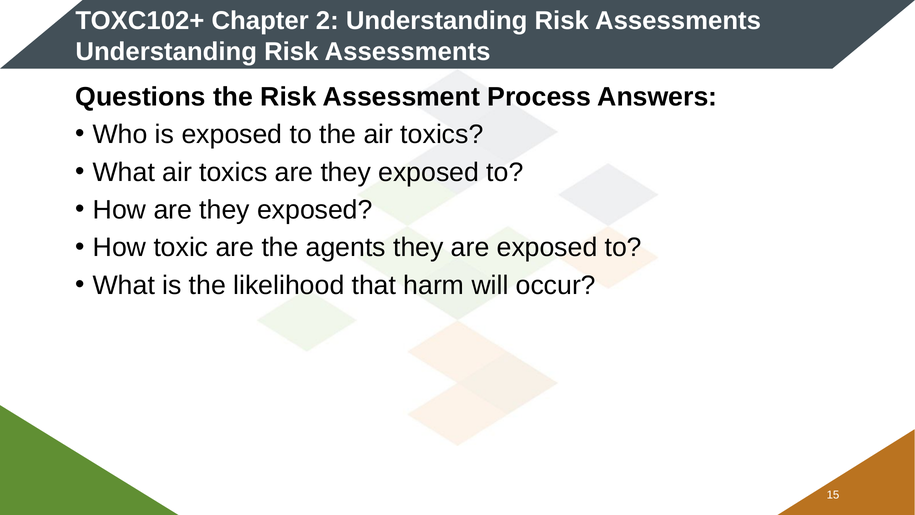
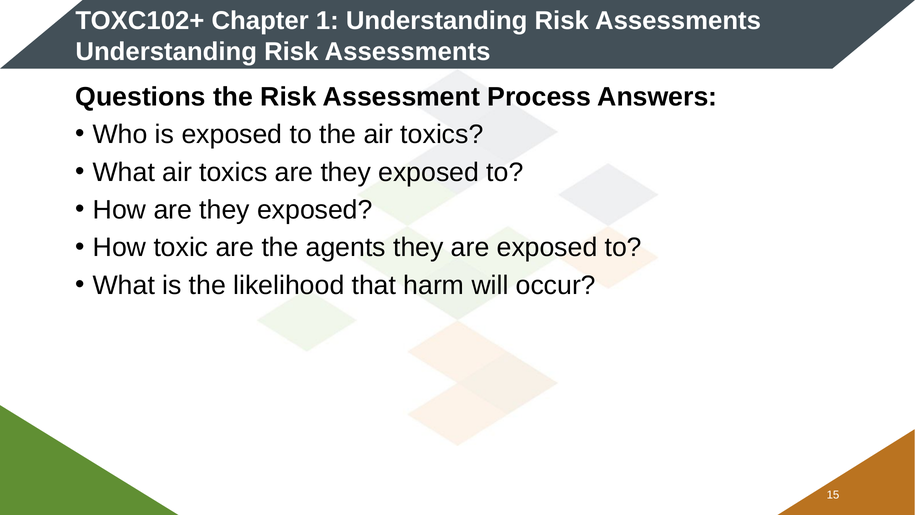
2: 2 -> 1
